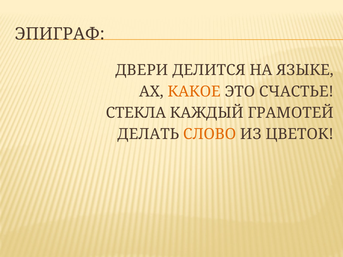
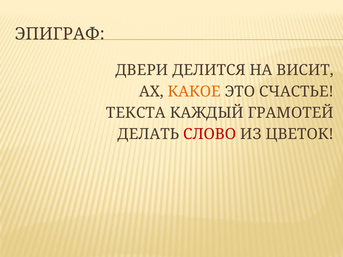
ЯЗЫКЕ: ЯЗЫКЕ -> ВИСИТ
СТЕКЛА: СТЕКЛА -> ТЕКСТА
СЛОВО colour: orange -> red
